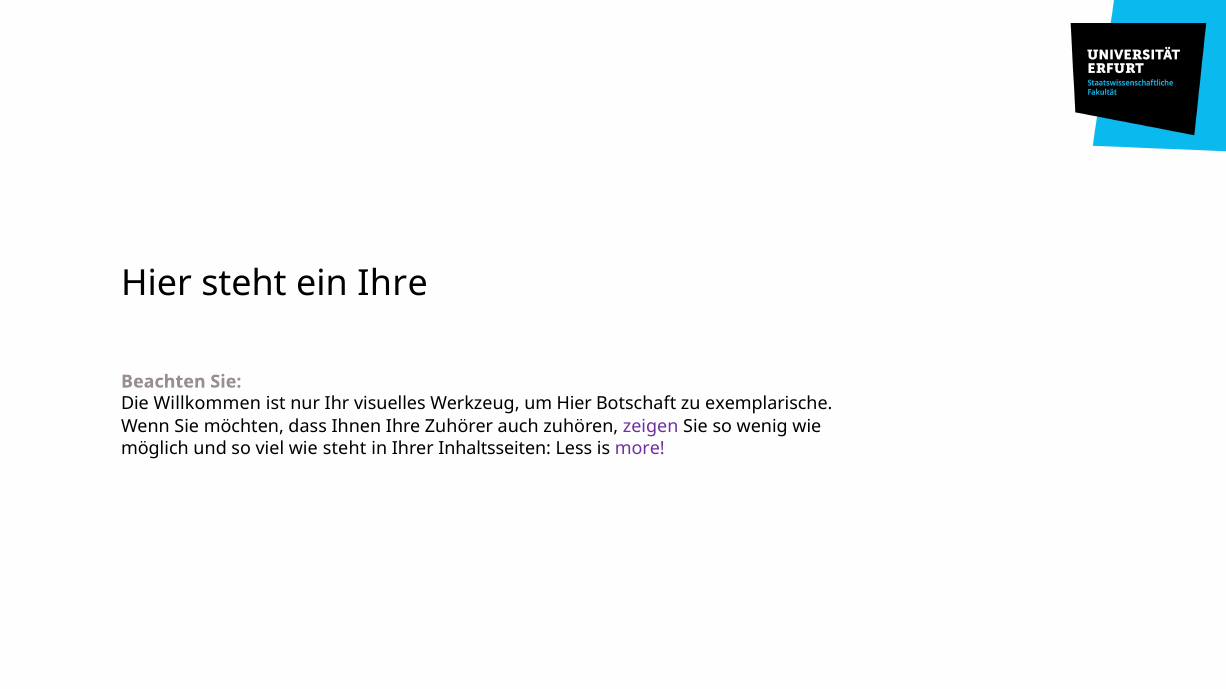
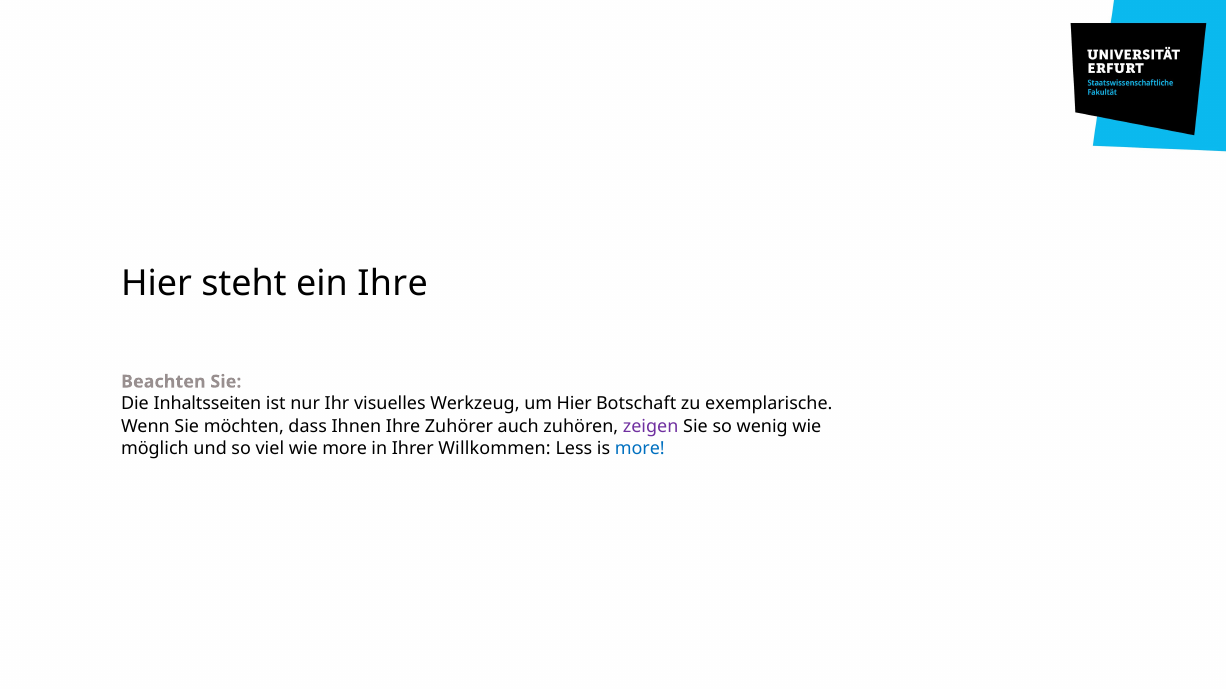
Willkommen: Willkommen -> Inhaltsseiten
wie steht: steht -> more
Inhaltsseiten: Inhaltsseiten -> Willkommen
more at (640, 449) colour: purple -> blue
